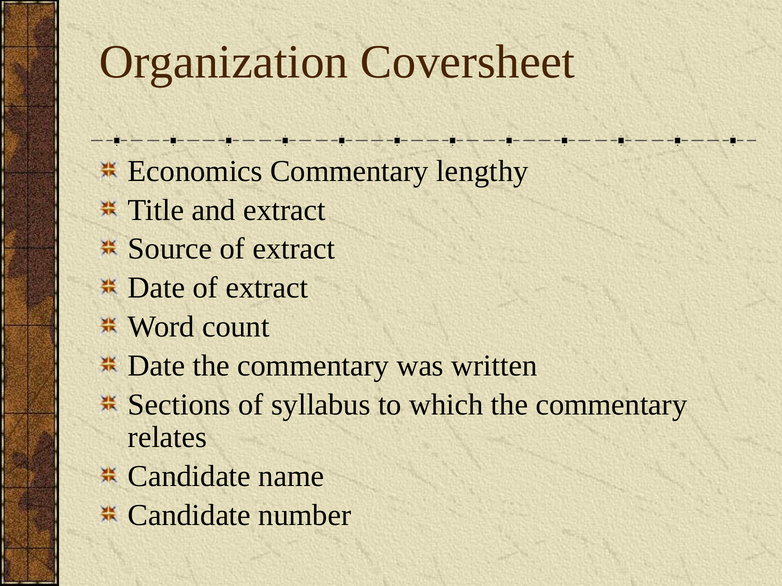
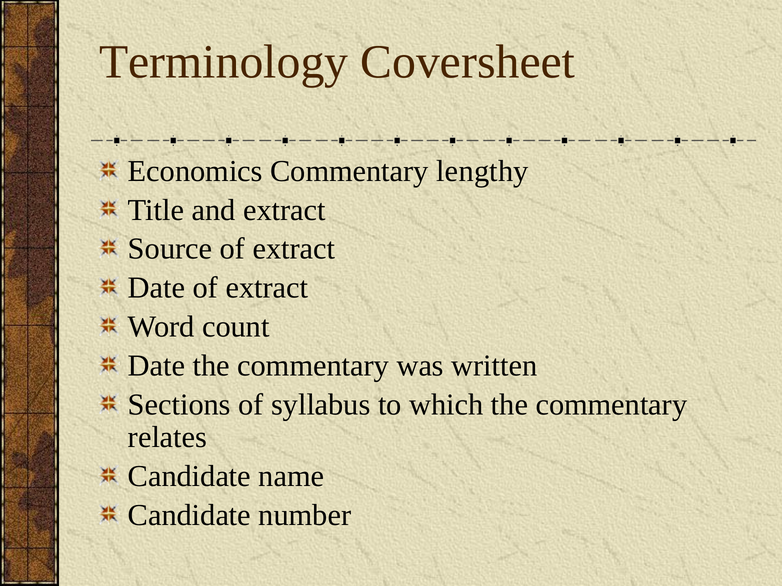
Organization: Organization -> Terminology
